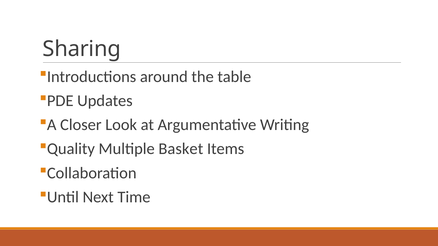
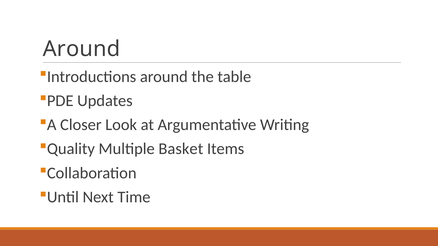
Sharing at (82, 49): Sharing -> Around
